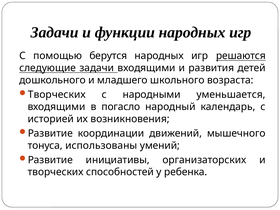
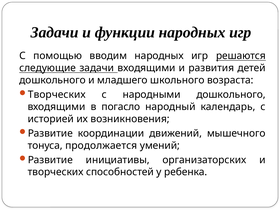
берутся: берутся -> вводим
народными уменьшается: уменьшается -> дошкольного
использованы: использованы -> продолжается
